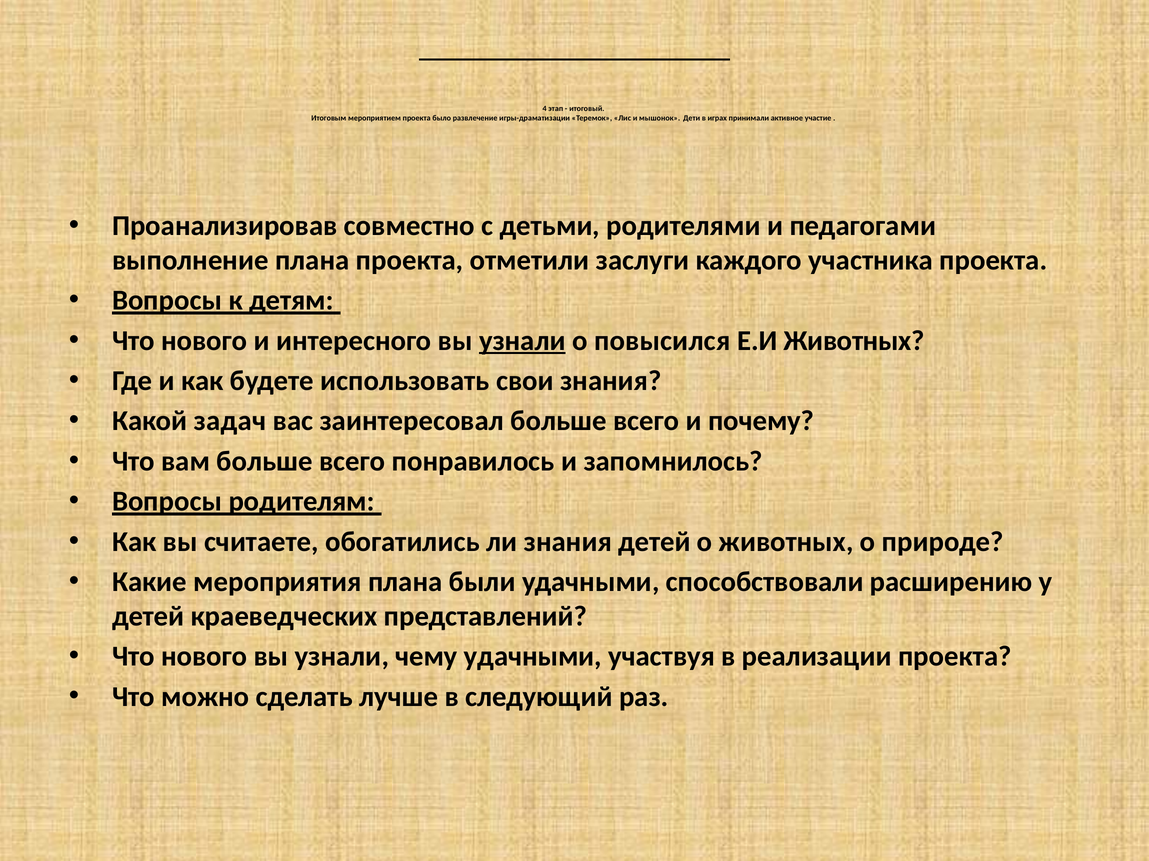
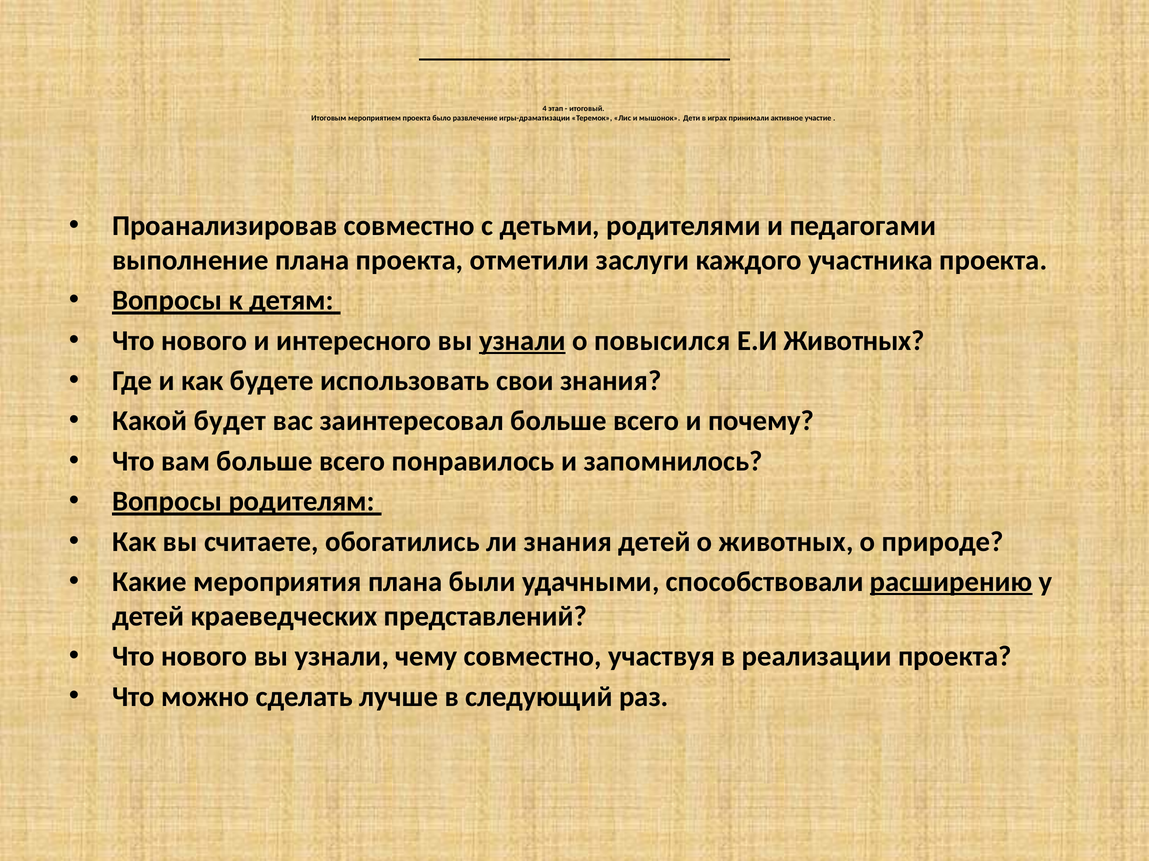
задач: задач -> будет
расширению underline: none -> present
чему удачными: удачными -> совместно
